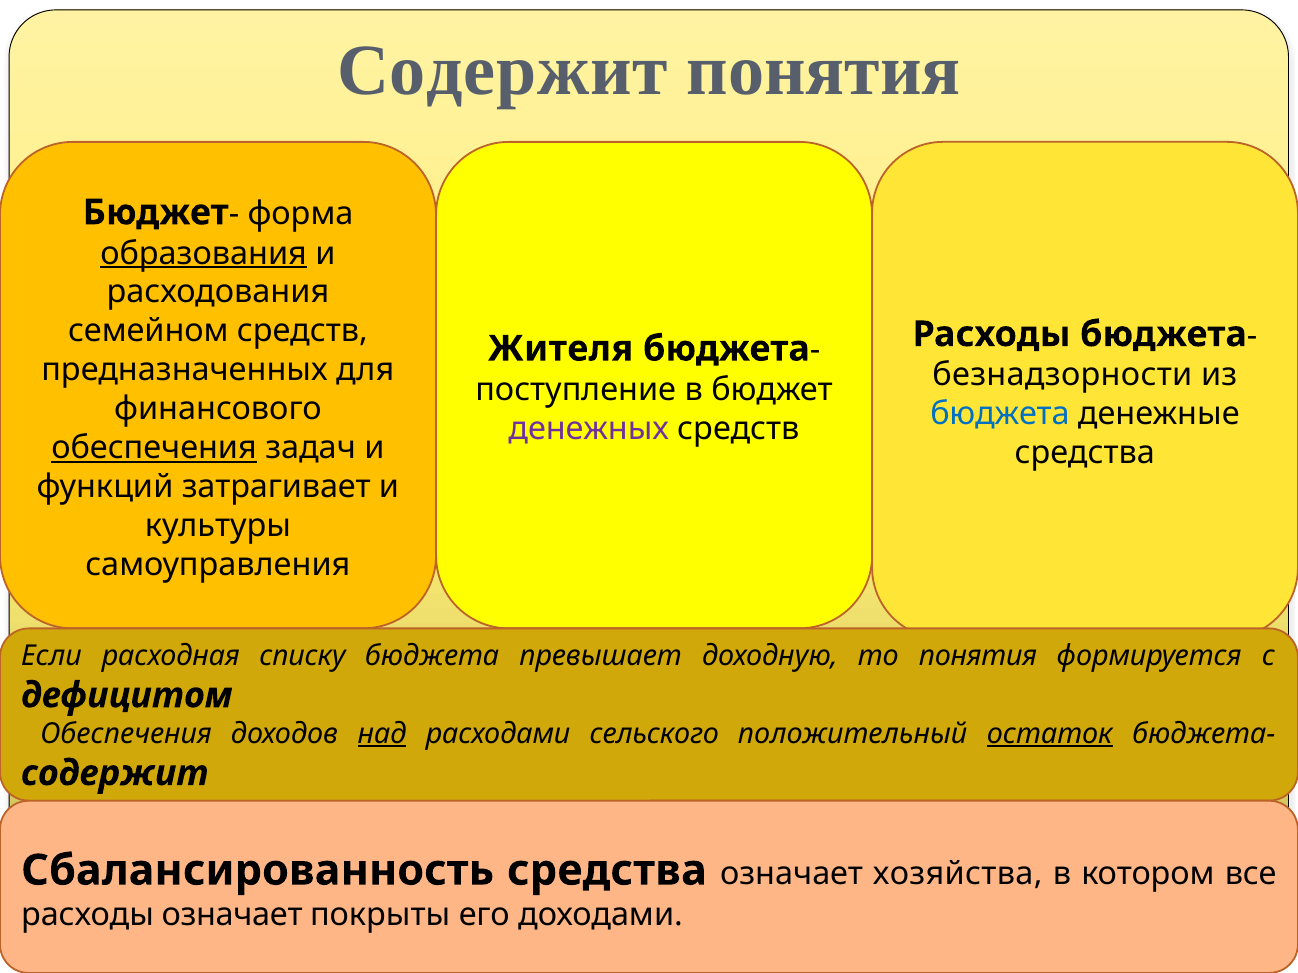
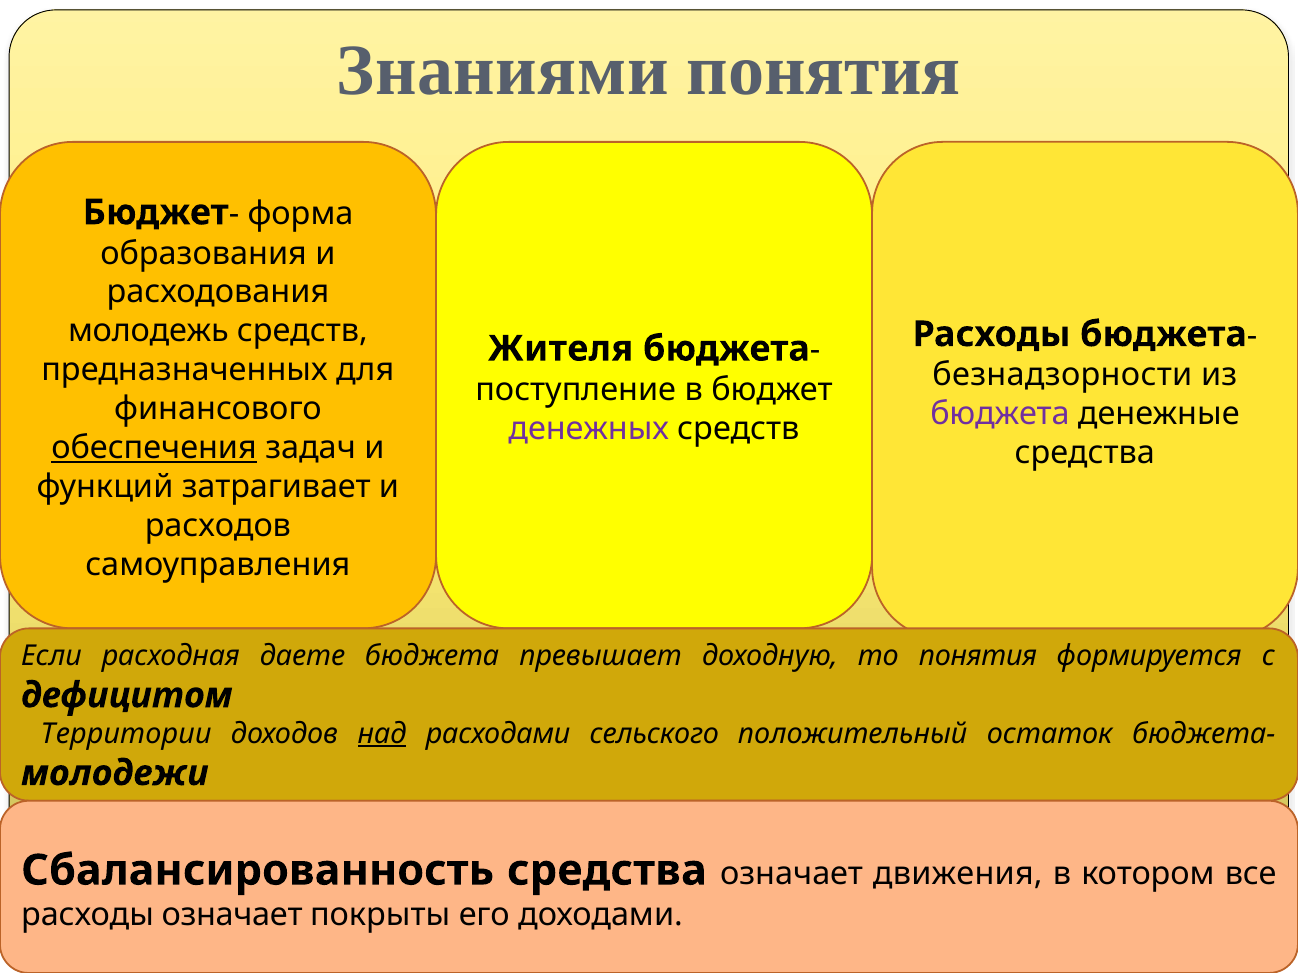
Содержит at (503, 70): Содержит -> Знаниями
образования underline: present -> none
семейном: семейном -> молодежь
бюджета at (1000, 414) colour: blue -> purple
культуры: культуры -> расходов
списку: списку -> даете
Обеспечения at (126, 734): Обеспечения -> Территории
остаток underline: present -> none
содержит at (115, 774): содержит -> молодежи
хозяйства: хозяйства -> движения
